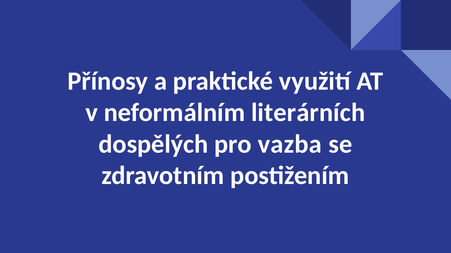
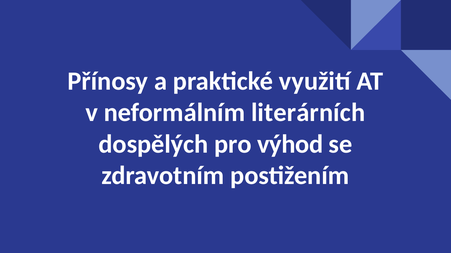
vazba: vazba -> výhod
